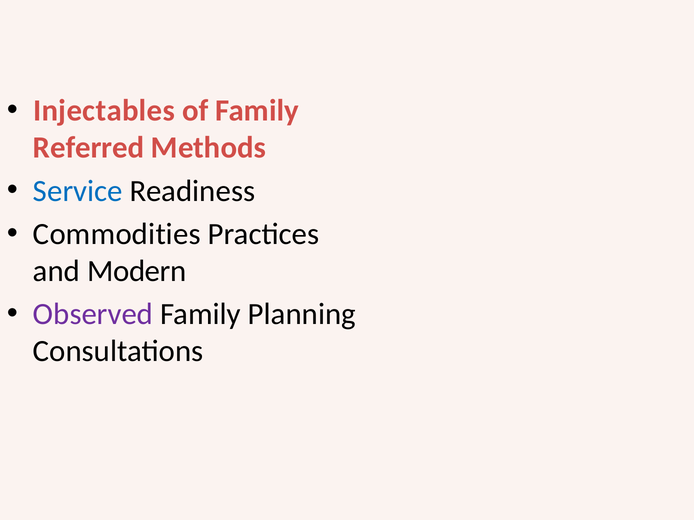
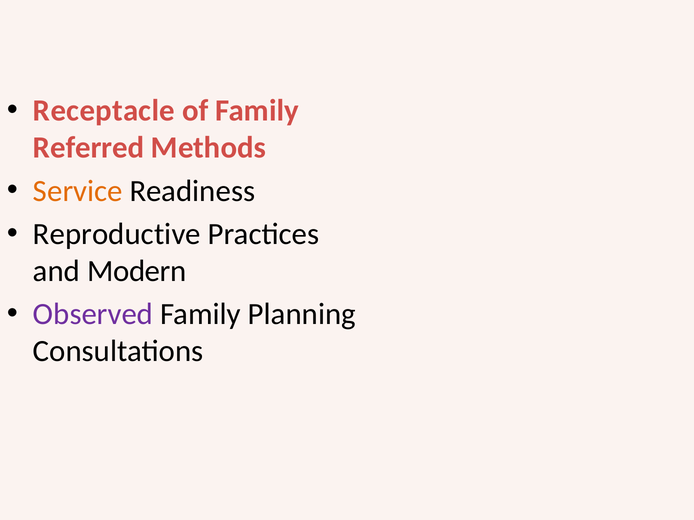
Injectables: Injectables -> Receptacle
Service colour: blue -> orange
Commodities: Commodities -> Reproductive
